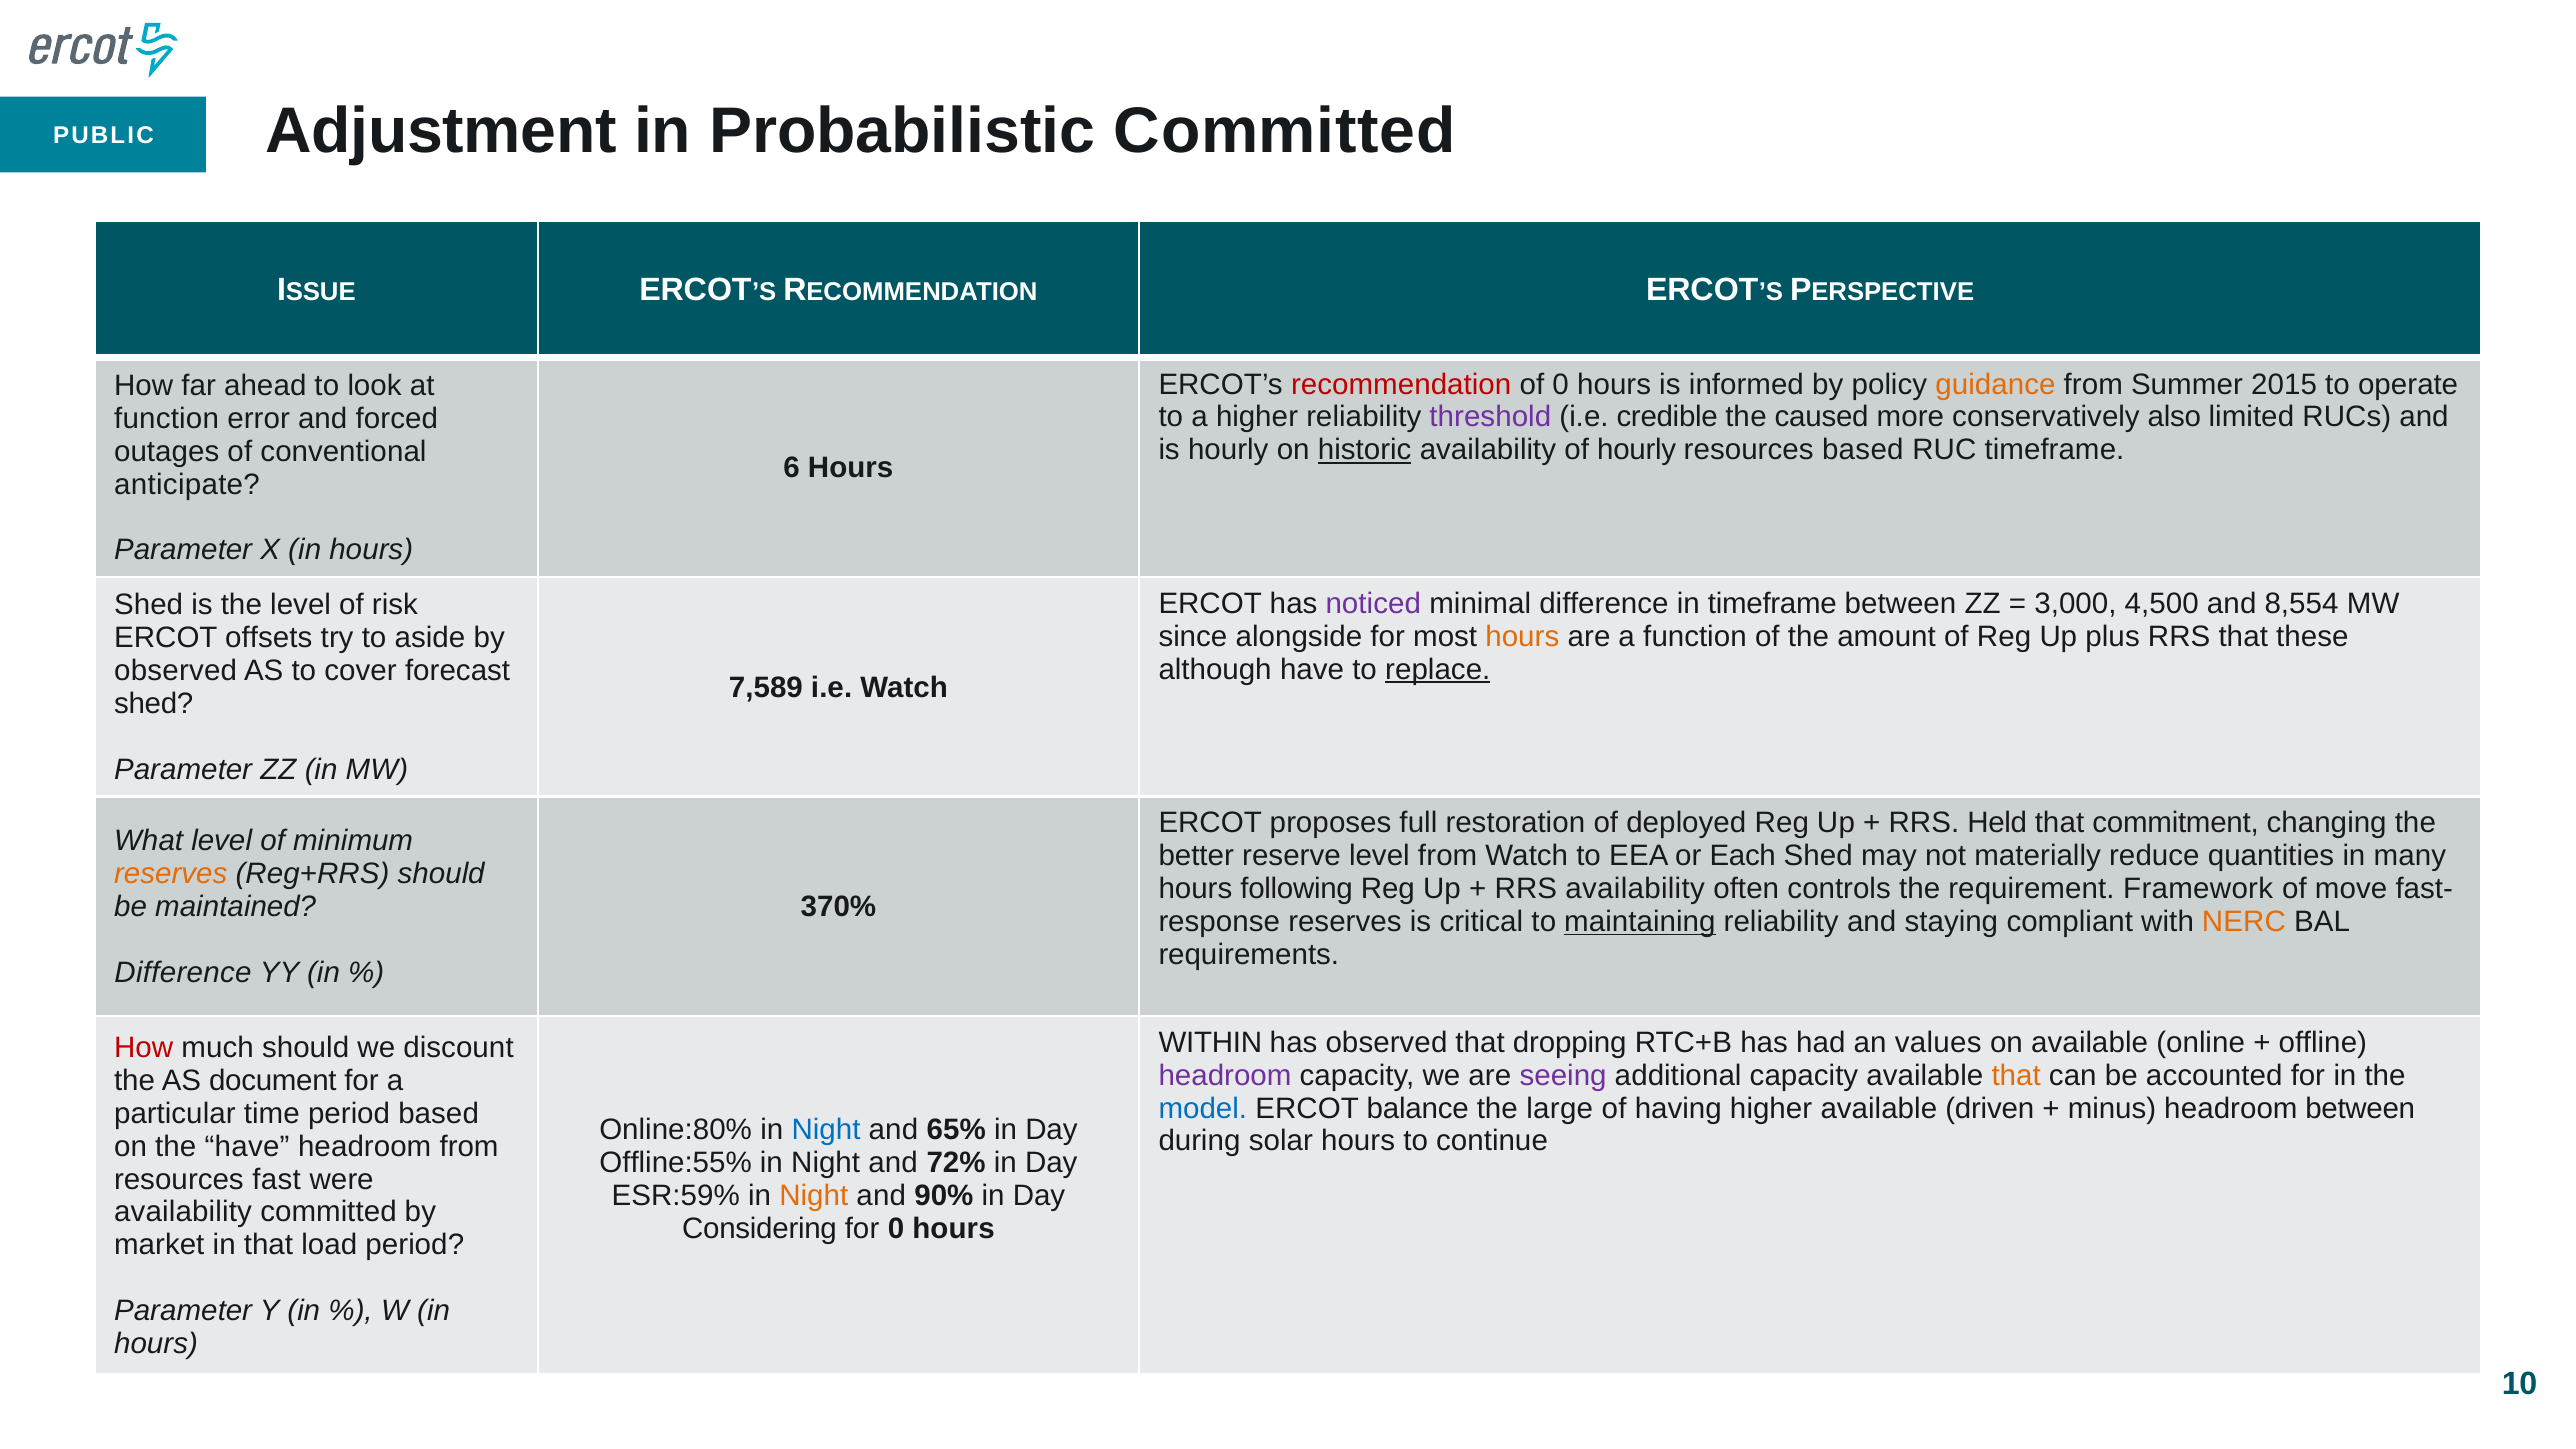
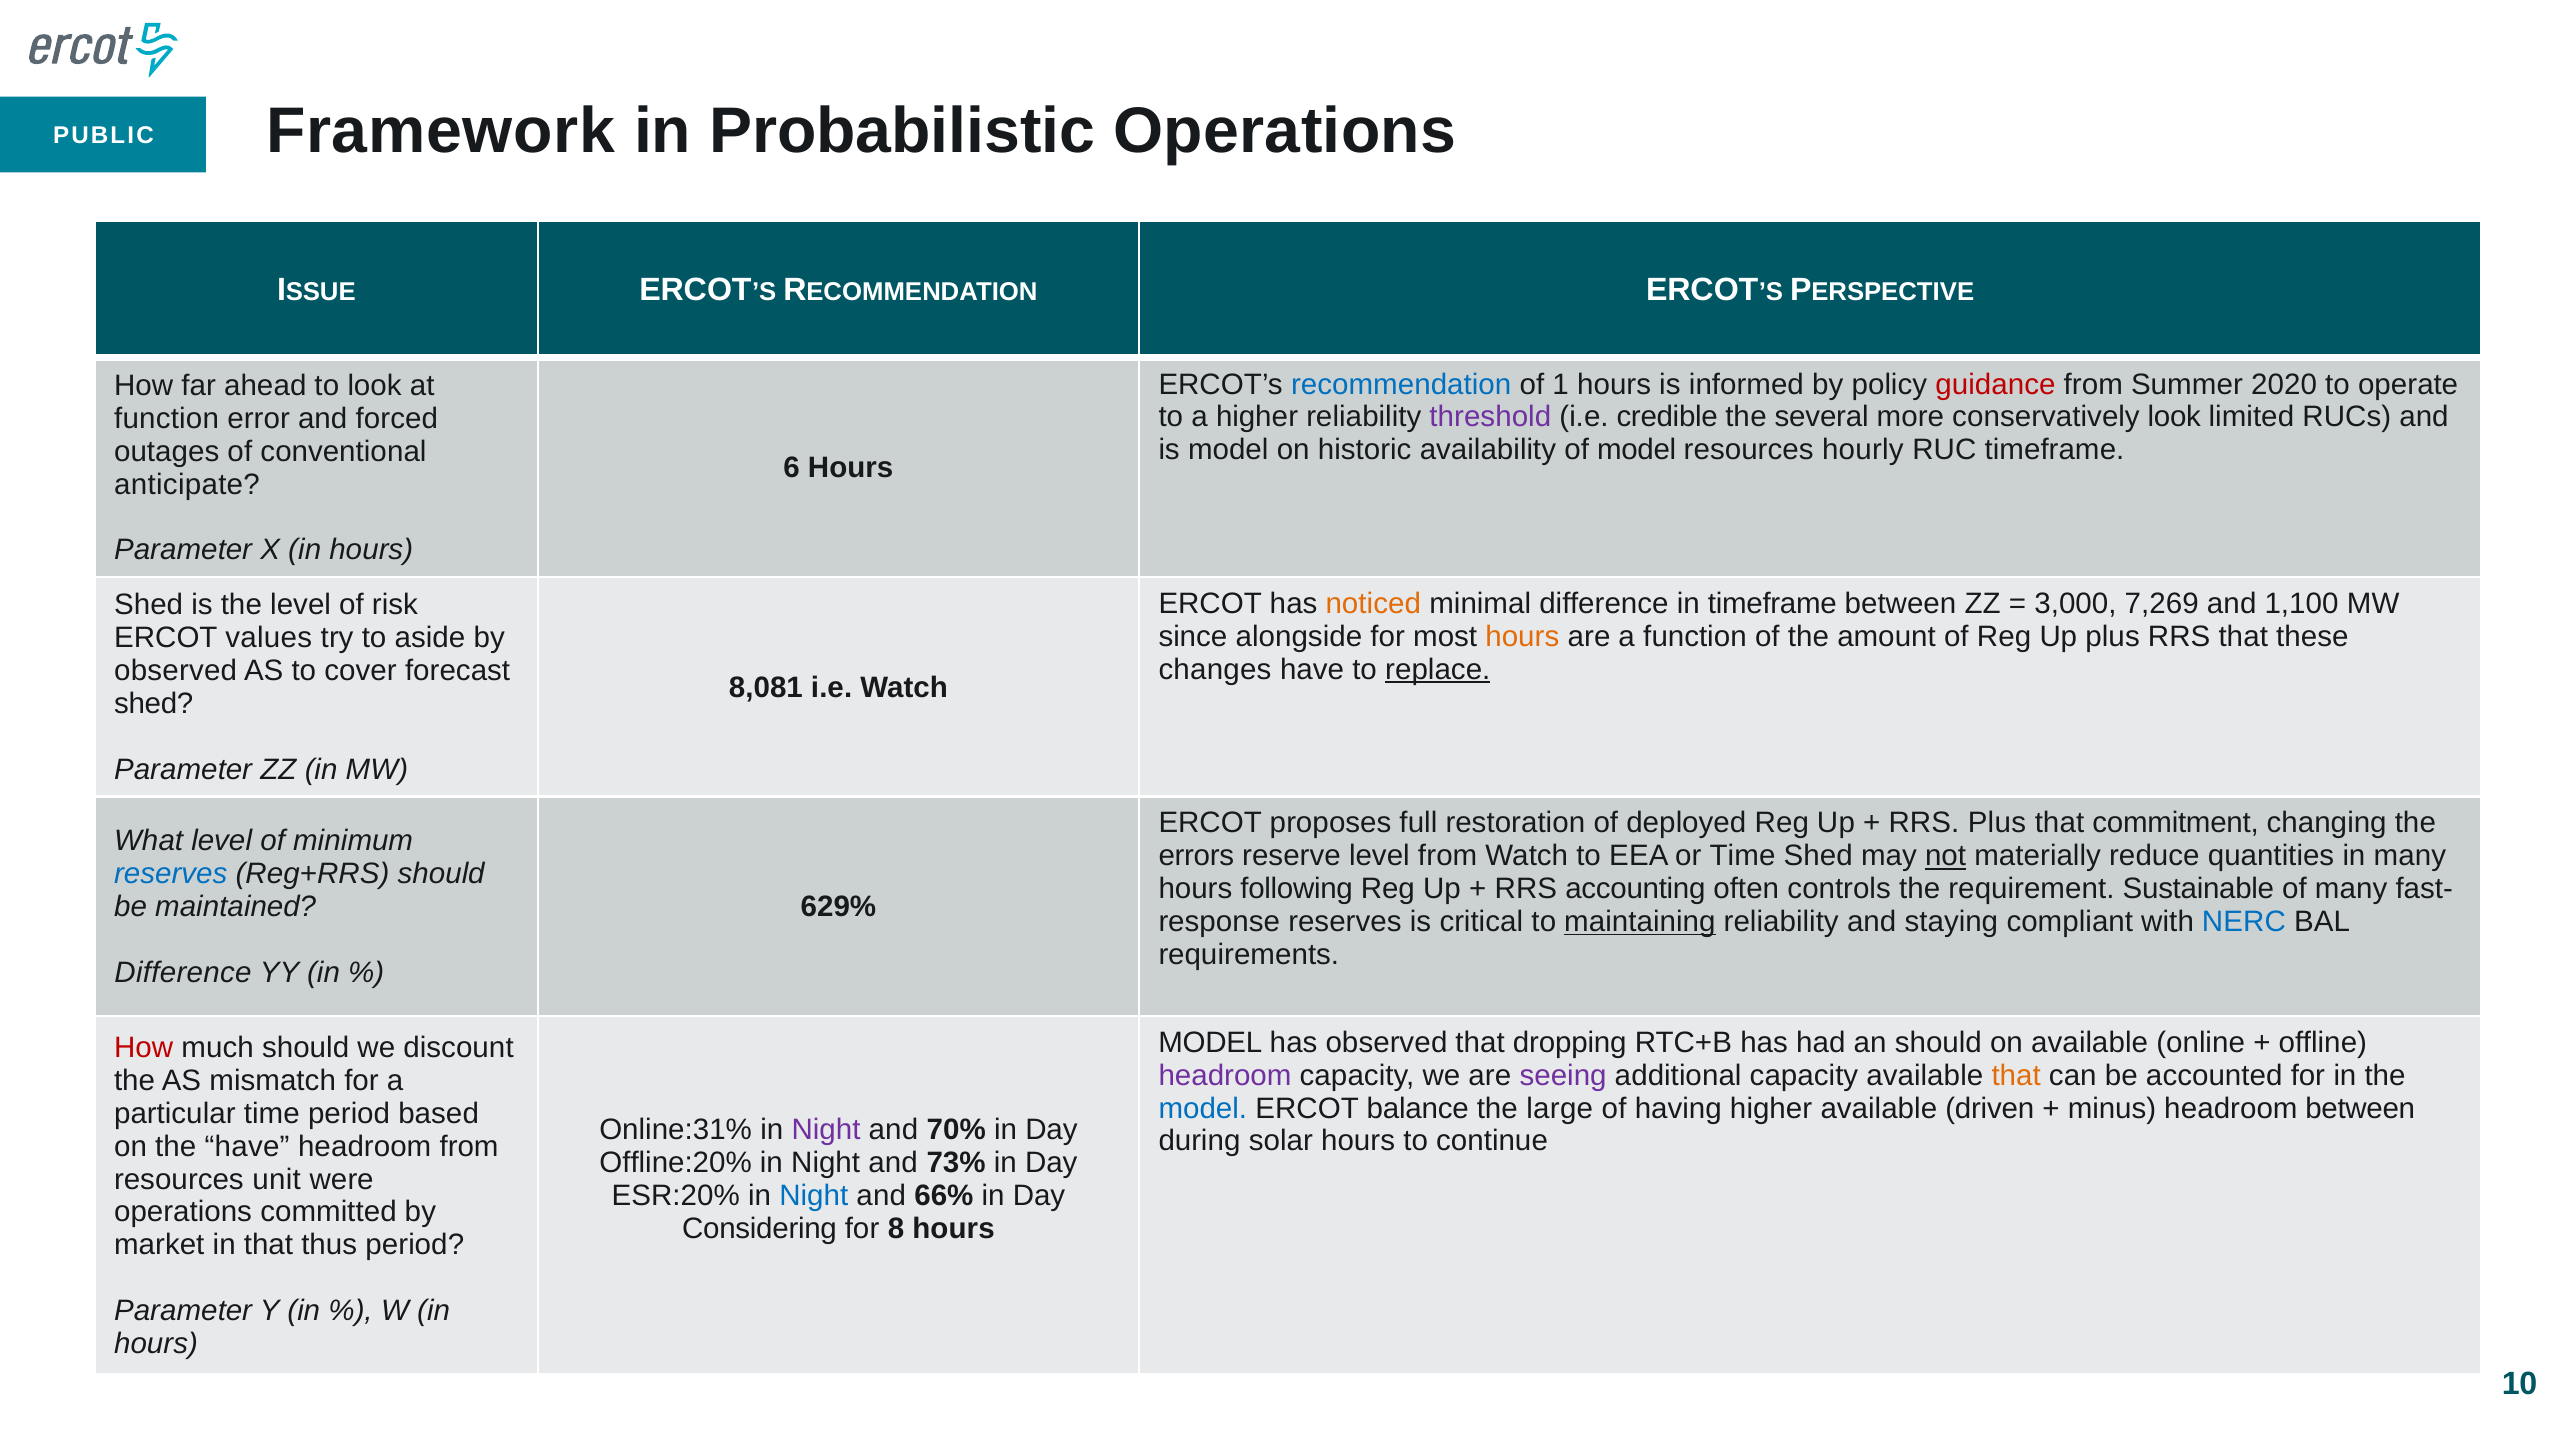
Adjustment: Adjustment -> Framework
Probabilistic Committed: Committed -> Operations
recommendation at (1401, 384) colour: red -> blue
of 0: 0 -> 1
guidance colour: orange -> red
2015: 2015 -> 2020
caused: caused -> several
conservatively also: also -> look
is hourly: hourly -> model
historic underline: present -> none
of hourly: hourly -> model
resources based: based -> hourly
noticed colour: purple -> orange
4,500: 4,500 -> 7,269
8,554: 8,554 -> 1,100
offsets: offsets -> values
although: although -> changes
7,589: 7,589 -> 8,081
RRS Held: Held -> Plus
better: better -> errors
or Each: Each -> Time
not underline: none -> present
reserves at (171, 874) colour: orange -> blue
RRS availability: availability -> accounting
Framework: Framework -> Sustainable
of move: move -> many
370%: 370% -> 629%
NERC colour: orange -> blue
WITHIN at (1210, 1043): WITHIN -> MODEL
an values: values -> should
document: document -> mismatch
Online:80%: Online:80% -> Online:31%
Night at (826, 1130) colour: blue -> purple
65%: 65% -> 70%
Offline:55%: Offline:55% -> Offline:20%
72%: 72% -> 73%
fast: fast -> unit
ESR:59%: ESR:59% -> ESR:20%
Night at (814, 1196) colour: orange -> blue
90%: 90% -> 66%
availability at (183, 1212): availability -> operations
for 0: 0 -> 8
load: load -> thus
